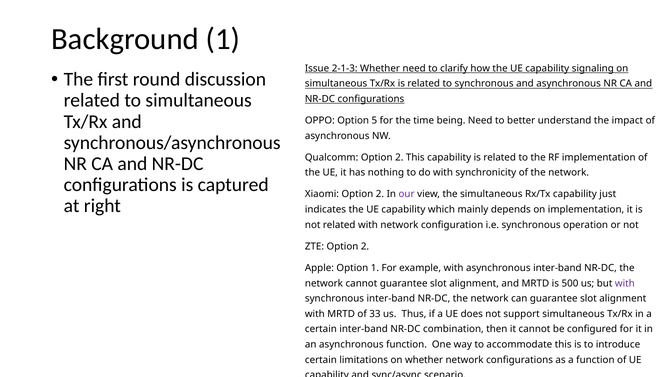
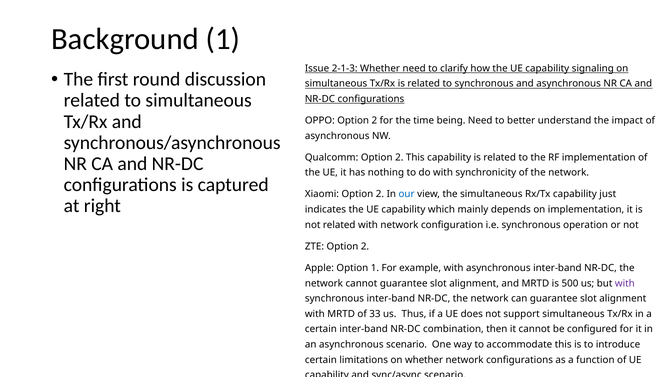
OPPO Option 5: 5 -> 2
our colour: purple -> blue
asynchronous function: function -> scenario
